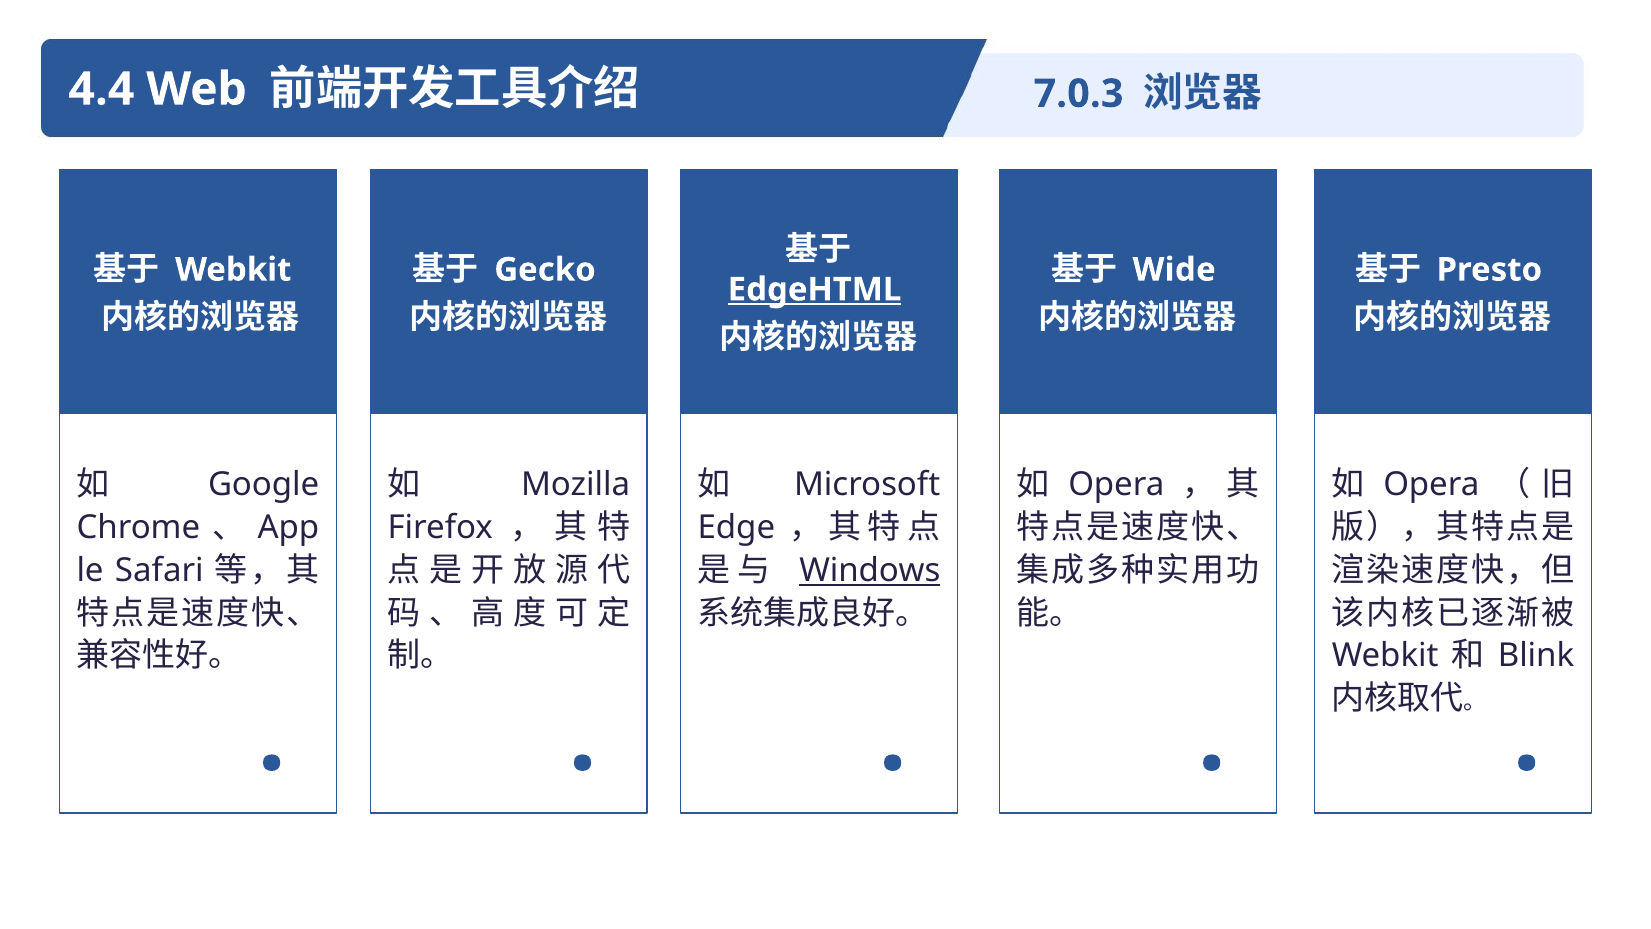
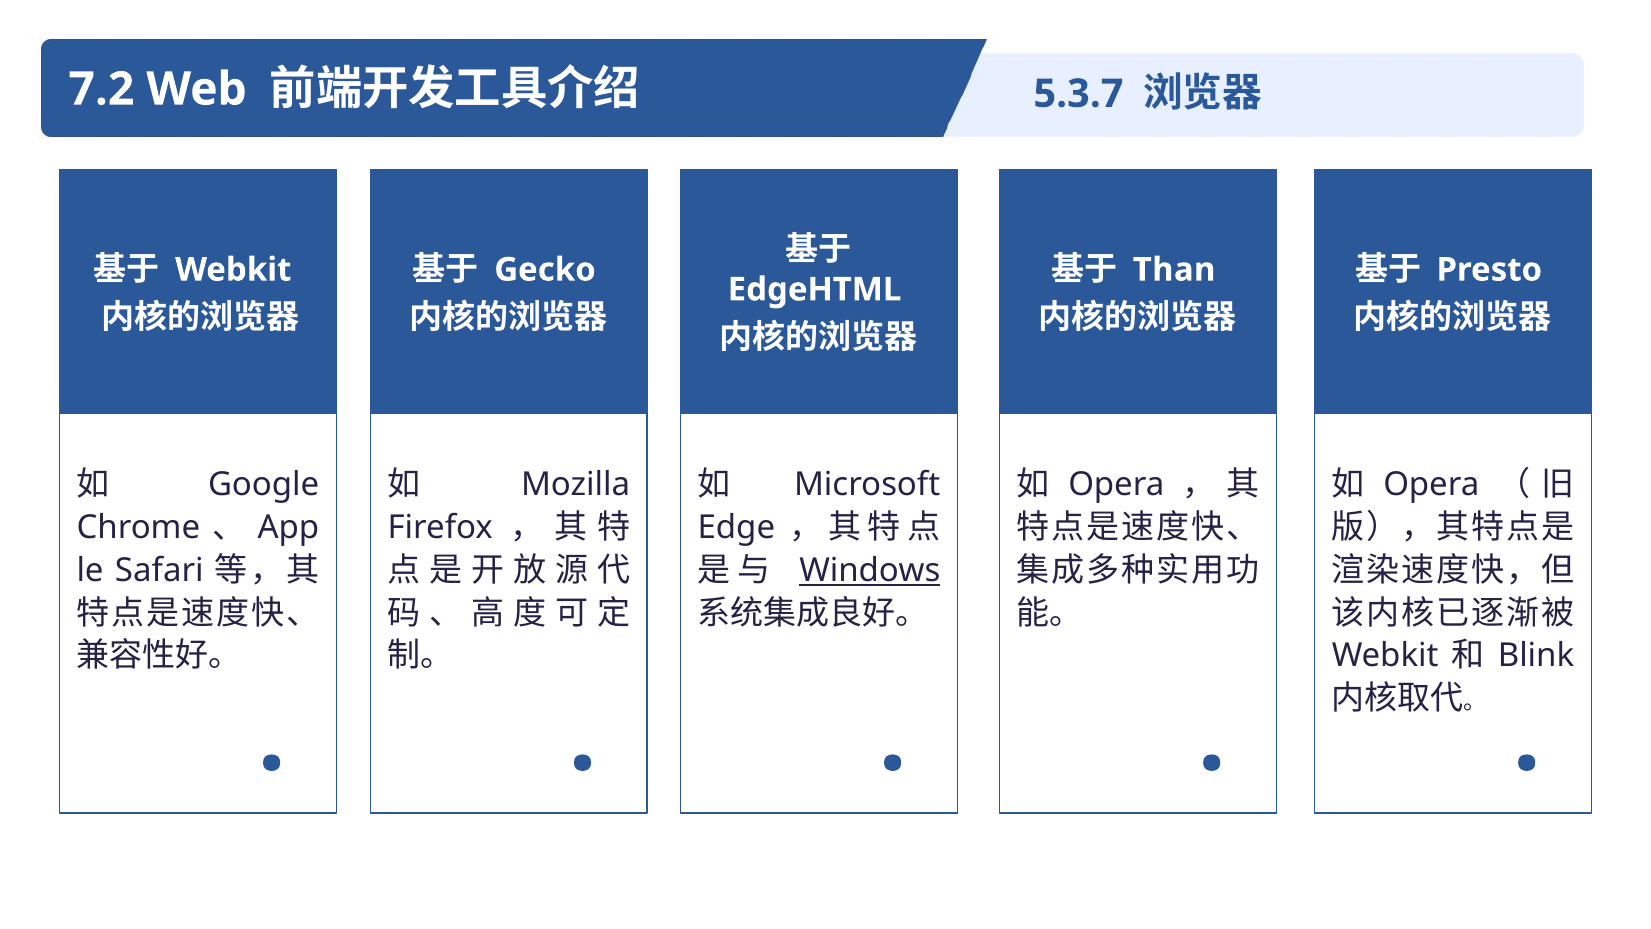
4.4: 4.4 -> 7.2
7.0.3: 7.0.3 -> 5.3.7
Wide: Wide -> Than
EdgeHTML underline: present -> none
